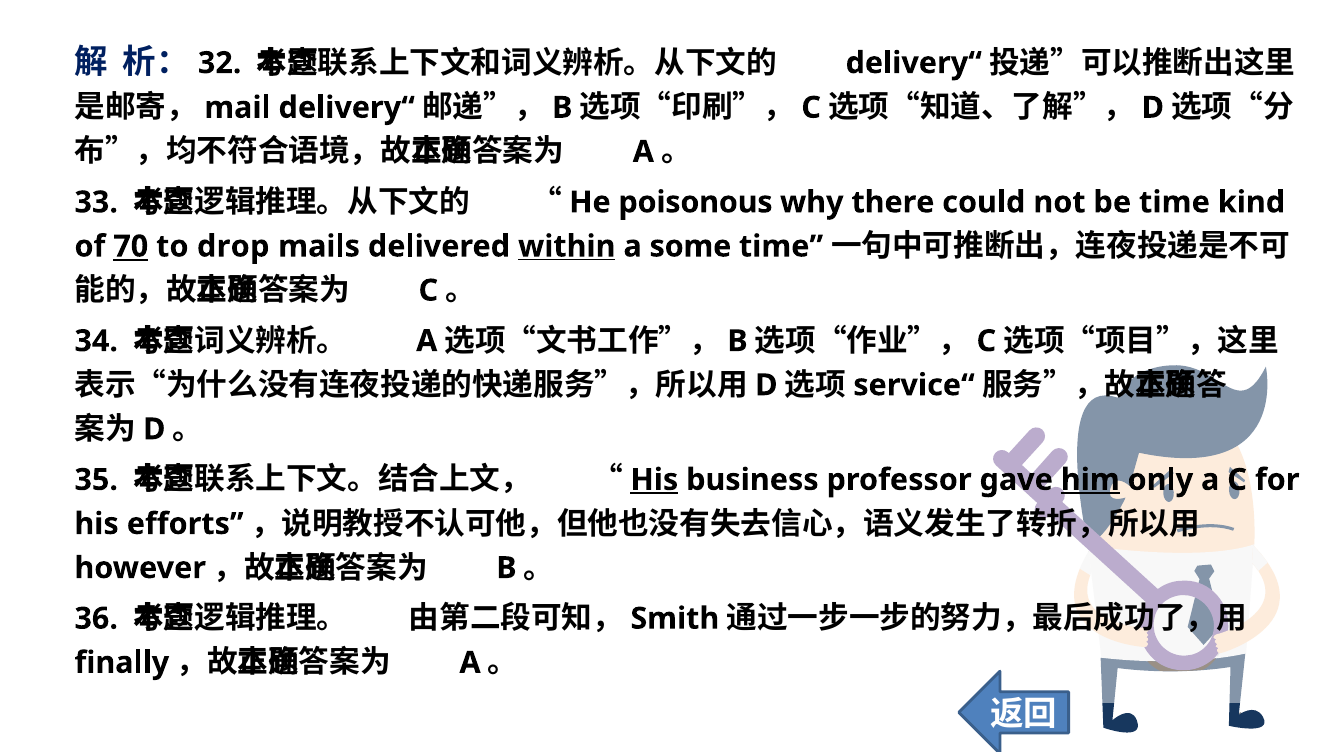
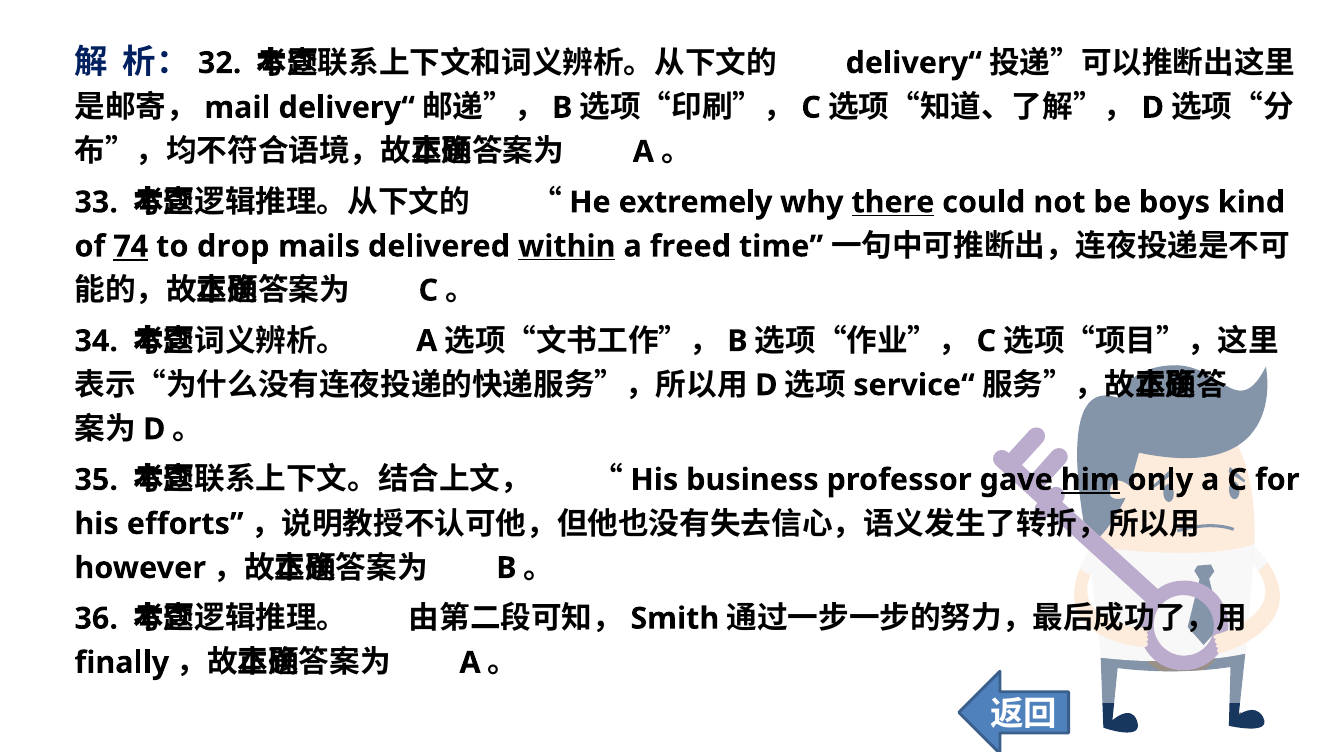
poisonous: poisonous -> extremely
there underline: none -> present
be time: time -> boys
70: 70 -> 74
some: some -> freed
His at (654, 480) underline: present -> none
